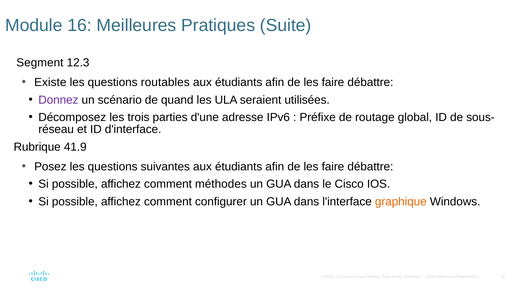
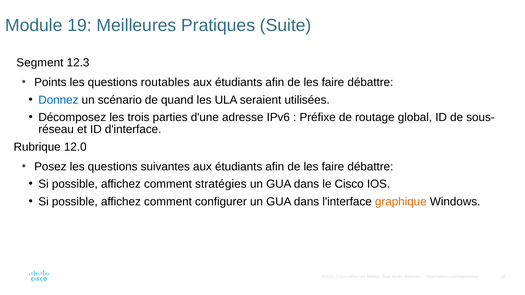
16: 16 -> 19
Existe: Existe -> Points
Donnez colour: purple -> blue
41.9: 41.9 -> 12.0
méthodes: méthodes -> stratégies
